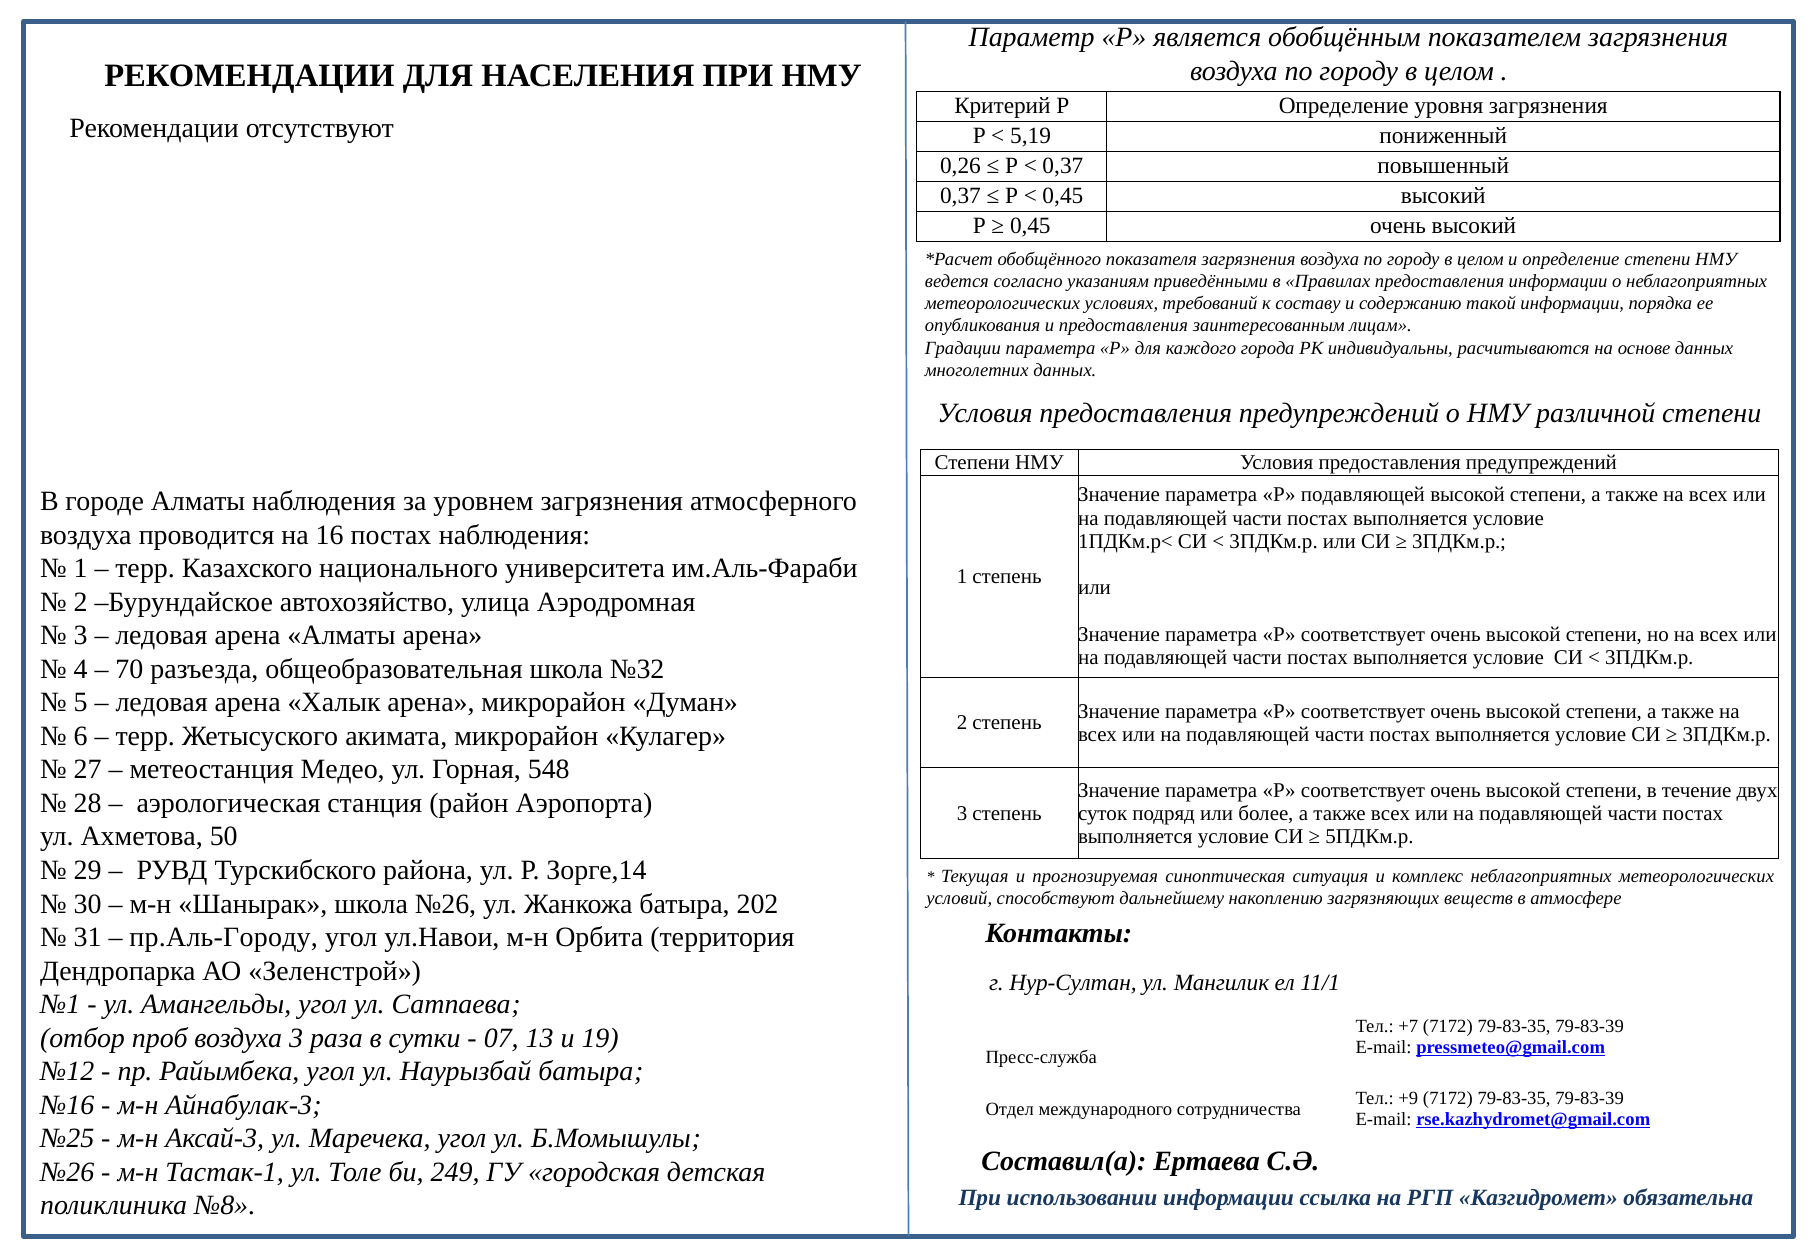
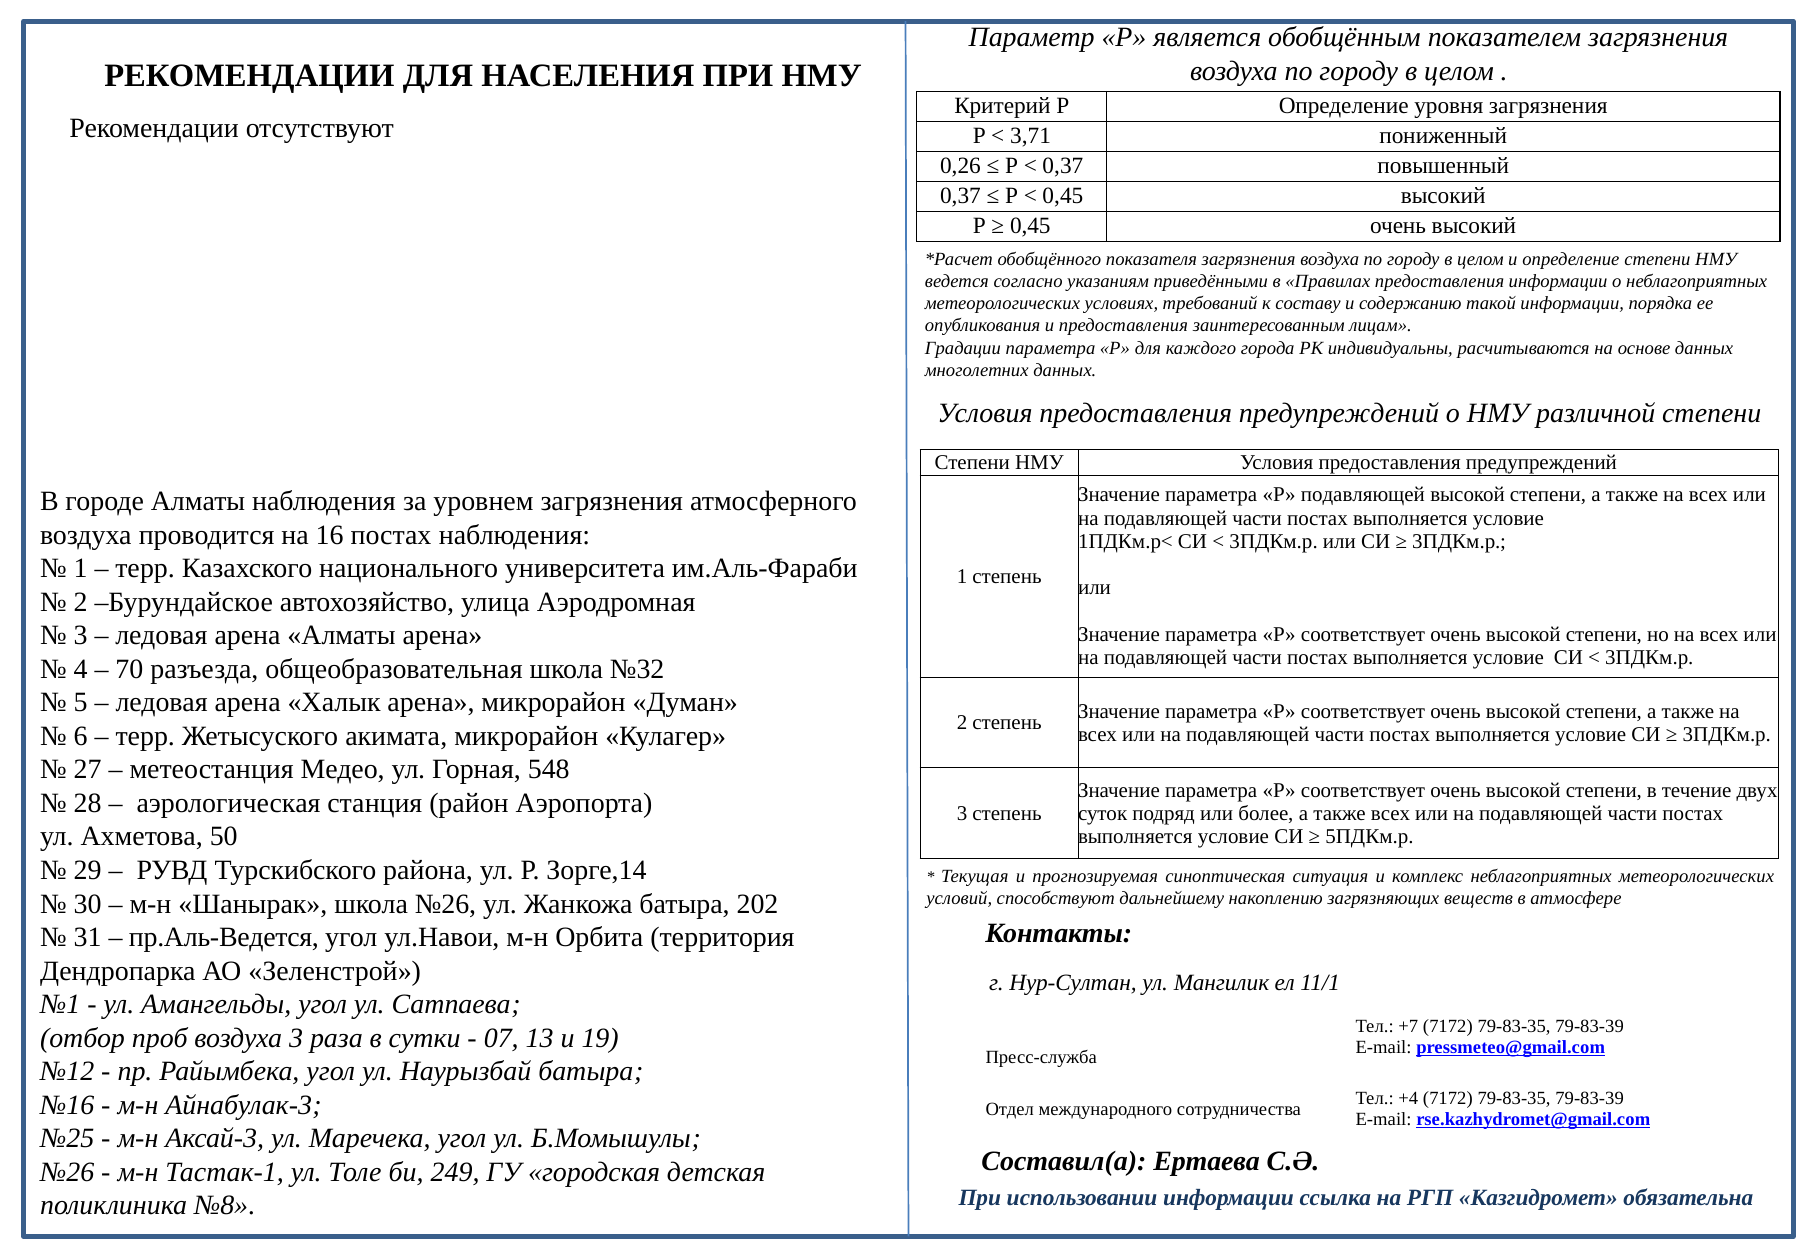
5,19: 5,19 -> 3,71
пр.Аль-Городу: пр.Аль-Городу -> пр.Аль-Ведется
+9: +9 -> +4
